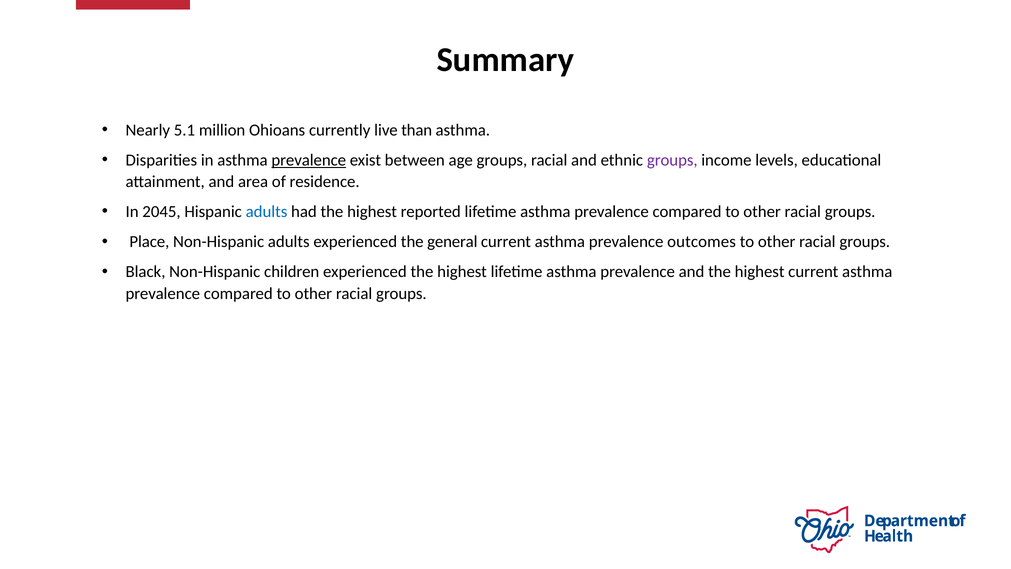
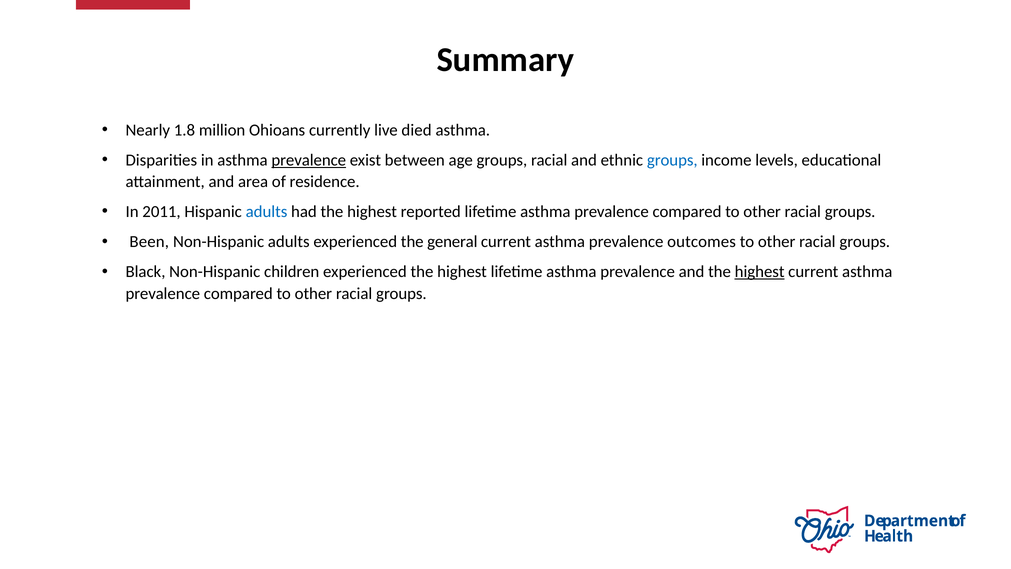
5.1: 5.1 -> 1.8
than: than -> died
groups at (672, 160) colour: purple -> blue
2045: 2045 -> 2011
Place: Place -> Been
highest at (760, 272) underline: none -> present
